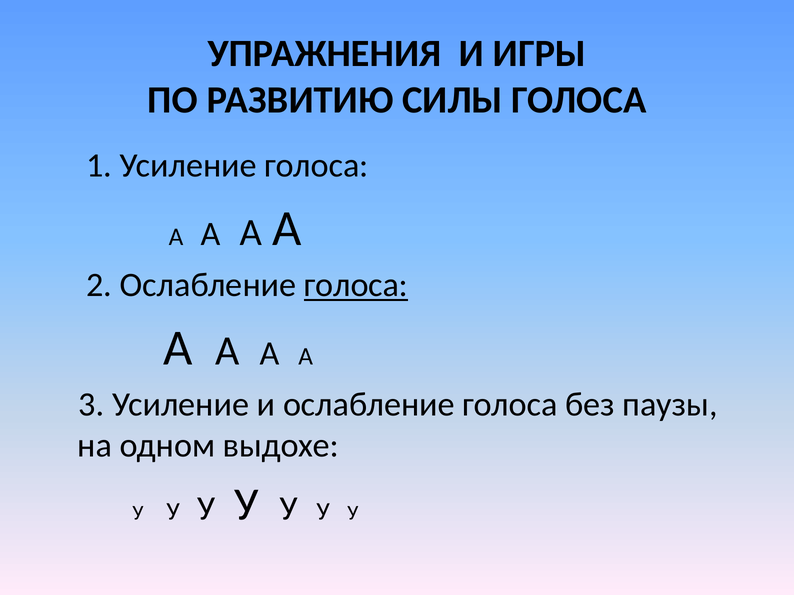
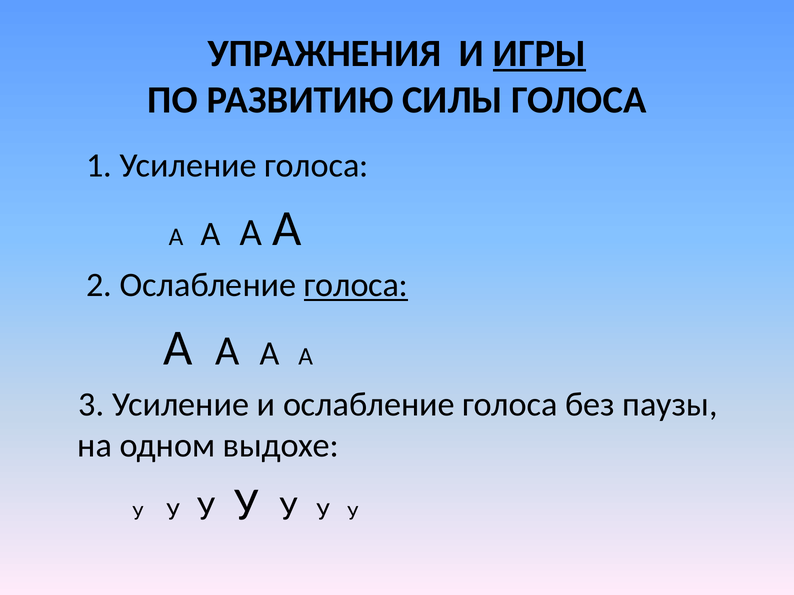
ИГРЫ underline: none -> present
